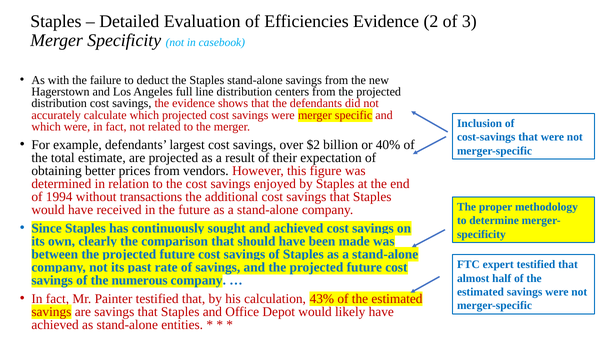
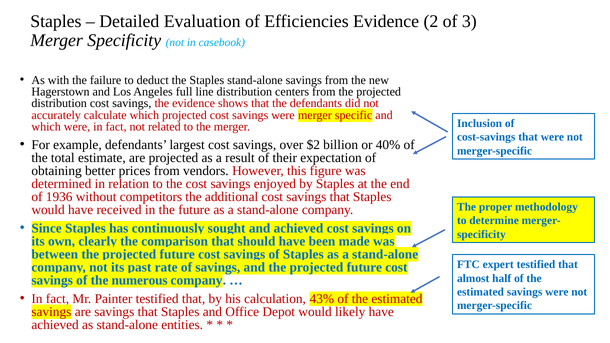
1994: 1994 -> 1936
transactions: transactions -> competitors
